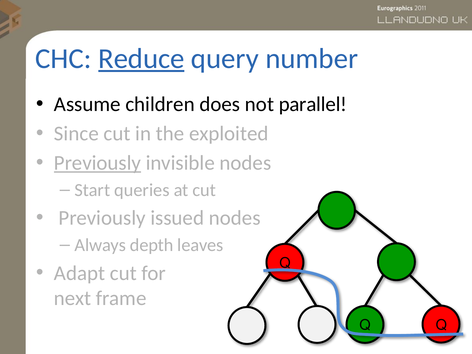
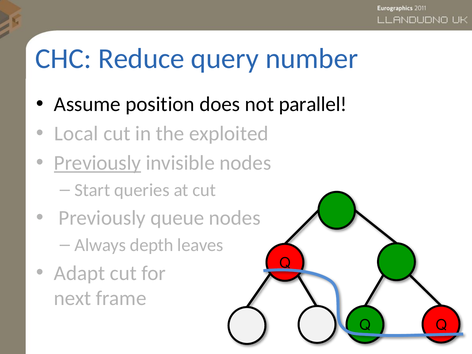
Reduce underline: present -> none
children: children -> position
Since: Since -> Local
issued: issued -> queue
